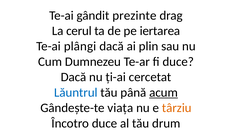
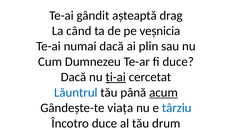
prezinte: prezinte -> așteaptă
cerul: cerul -> când
iertarea: iertarea -> veșnicia
plângi: plângi -> numai
ți-ai underline: none -> present
târziu colour: orange -> blue
